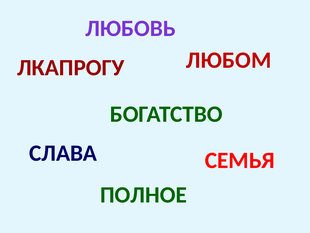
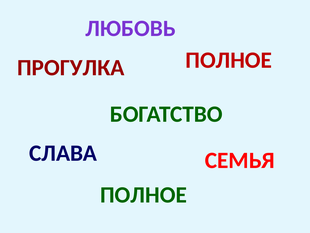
ЛЮБОМ at (229, 60): ЛЮБОМ -> ПОЛНОЕ
ЛКАПРОГУ: ЛКАПРОГУ -> ПРОГУЛКА
